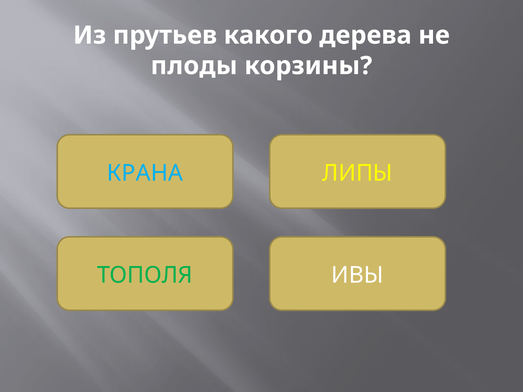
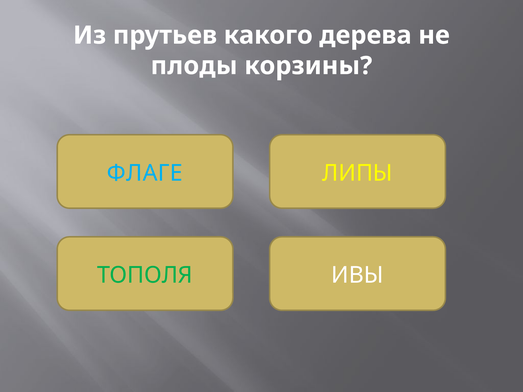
КРАНА: КРАНА -> ФЛАГЕ
